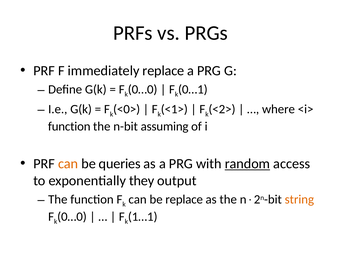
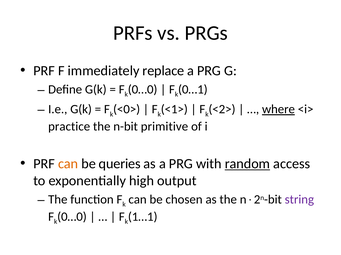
where underline: none -> present
function at (69, 127): function -> practice
assuming: assuming -> primitive
they: they -> high
be replace: replace -> chosen
string colour: orange -> purple
